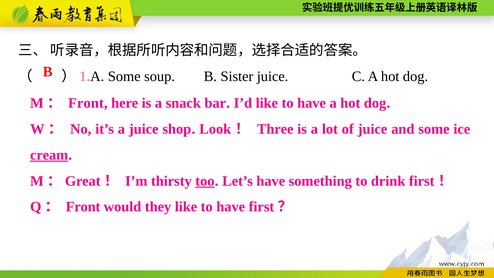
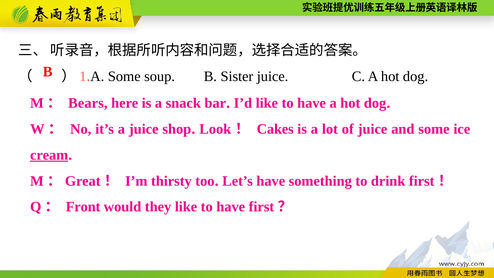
Front at (88, 103): Front -> Bears
Three: Three -> Cakes
too underline: present -> none
